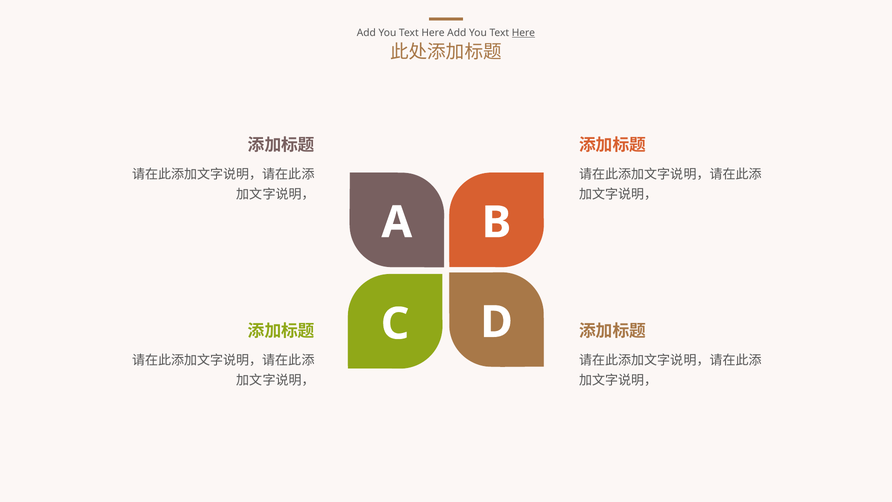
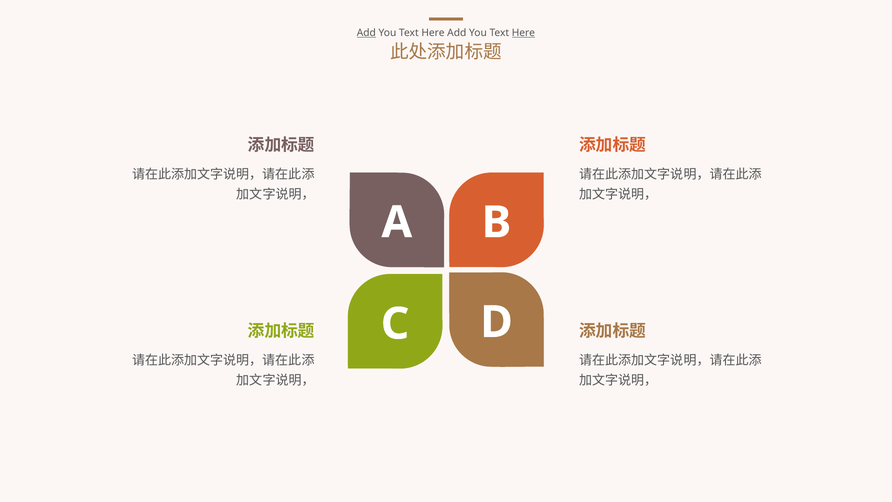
Add at (366, 33) underline: none -> present
